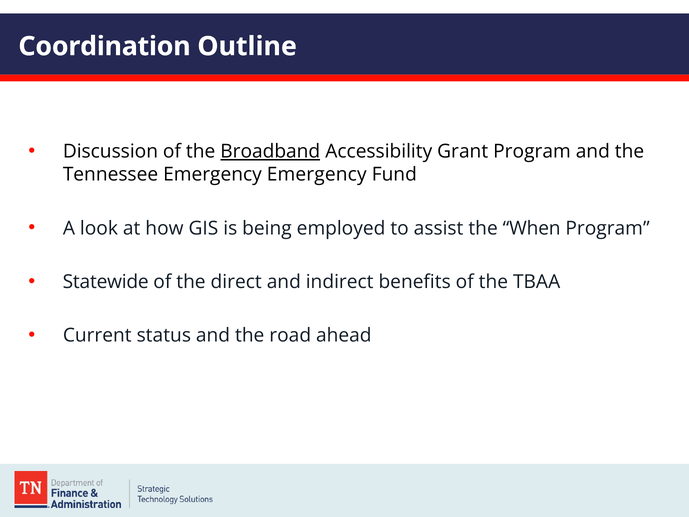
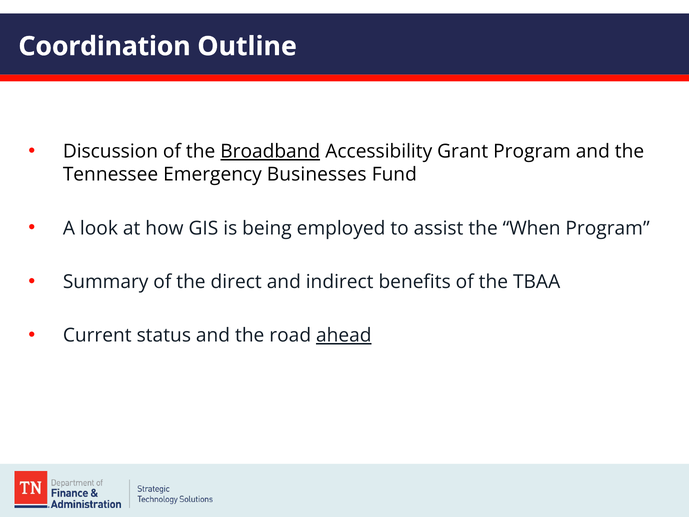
Emergency Emergency: Emergency -> Businesses
Statewide: Statewide -> Summary
ahead underline: none -> present
